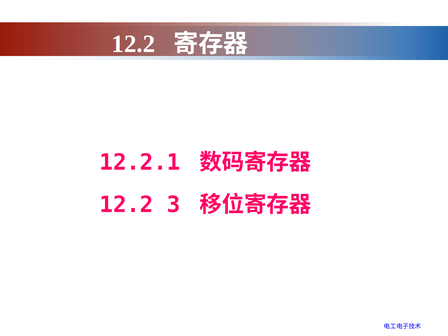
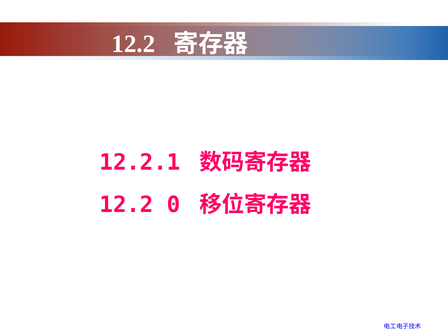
3: 3 -> 0
